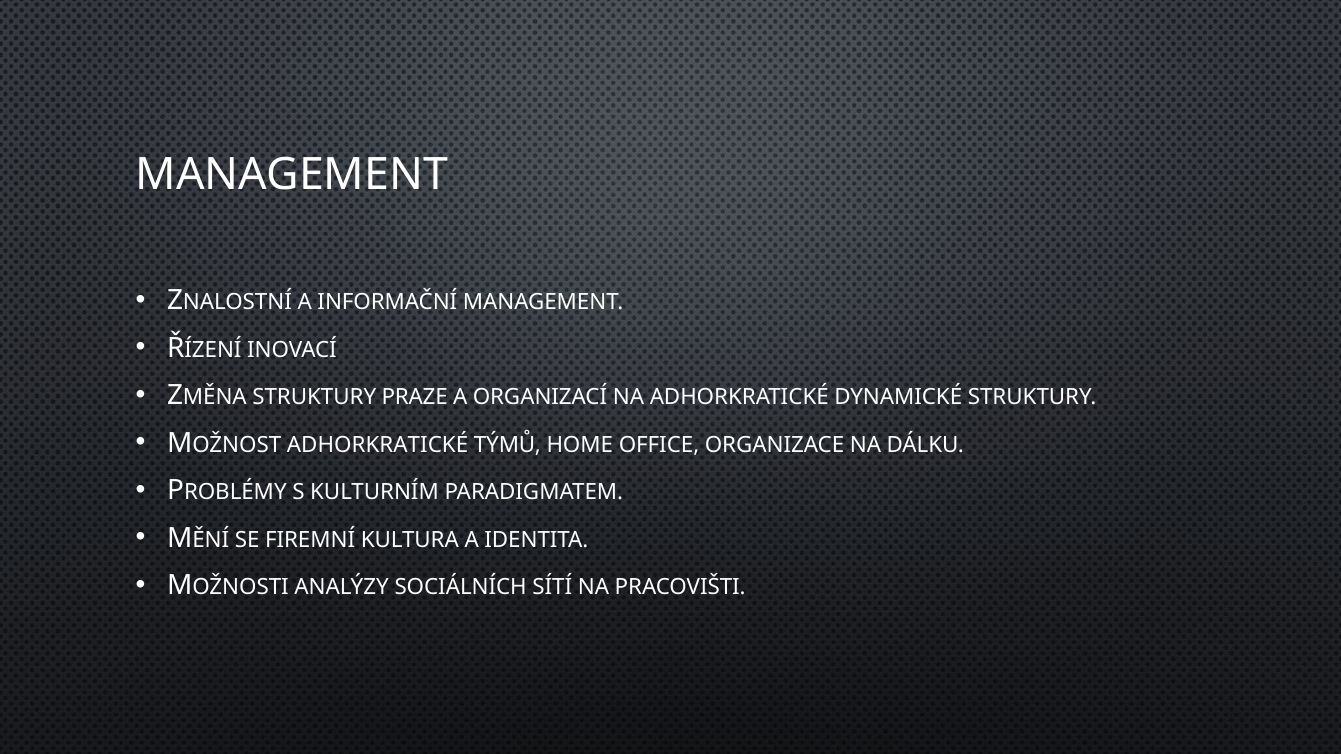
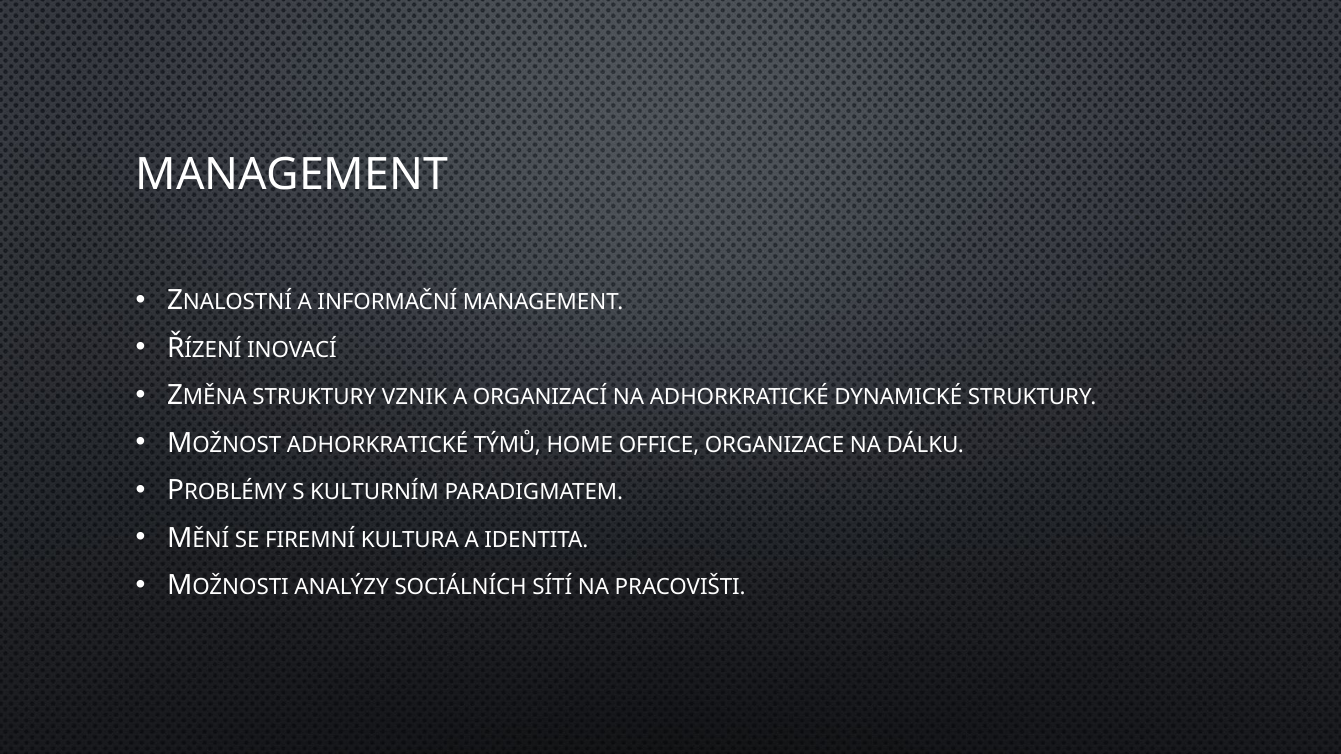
PRAZE: PRAZE -> VZNIK
